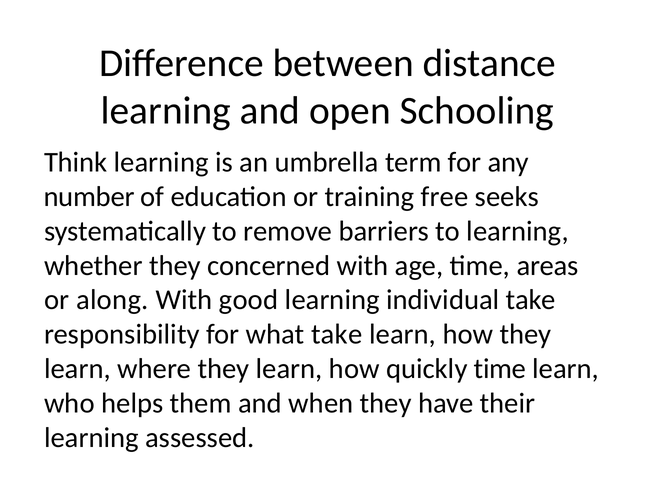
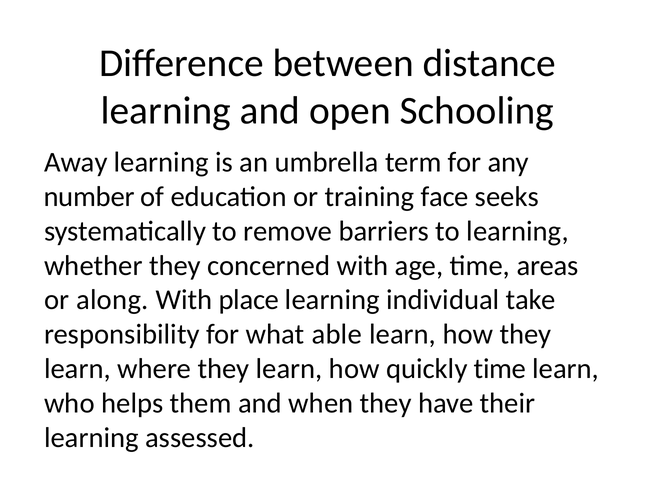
Think: Think -> Away
free: free -> face
good: good -> place
what take: take -> able
